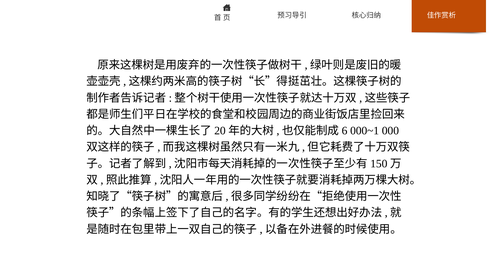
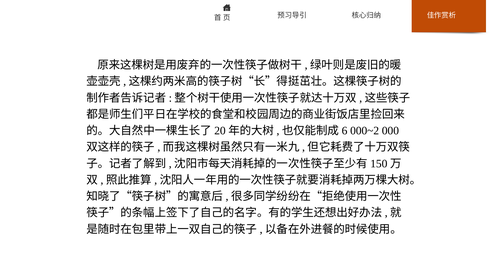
000~1: 000~1 -> 000~2
